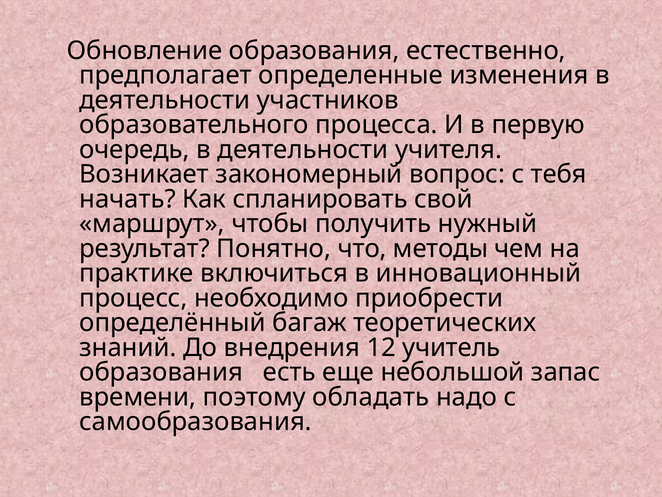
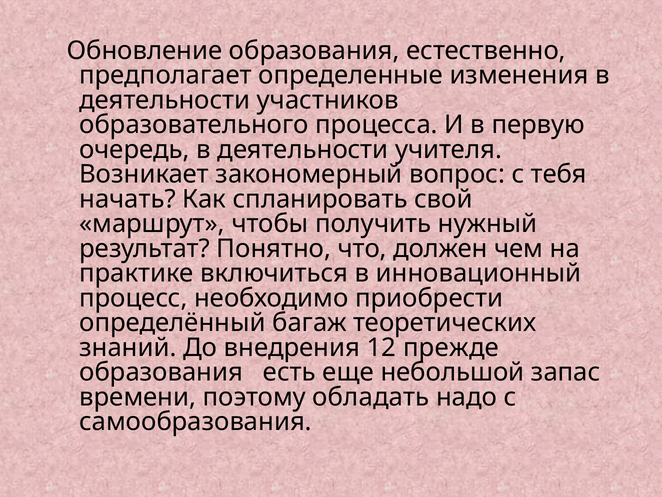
методы: методы -> должен
учитель: учитель -> прежде
